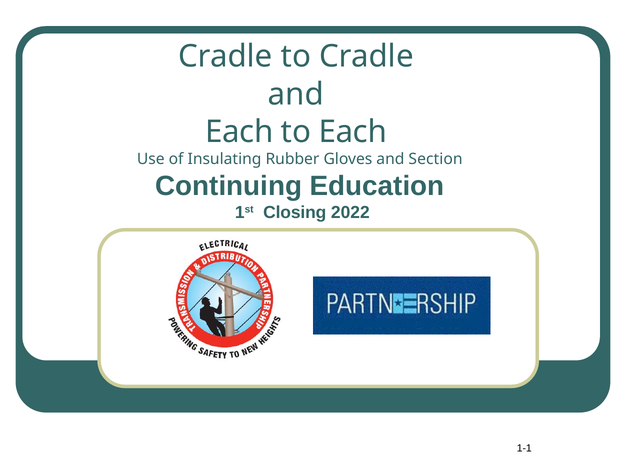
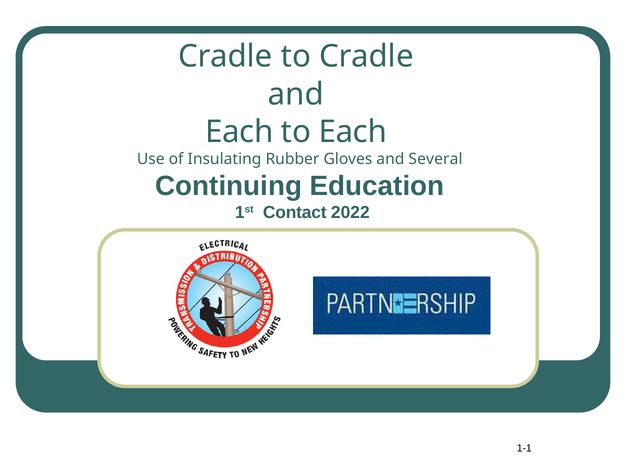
Section: Section -> Several
Closing: Closing -> Contact
